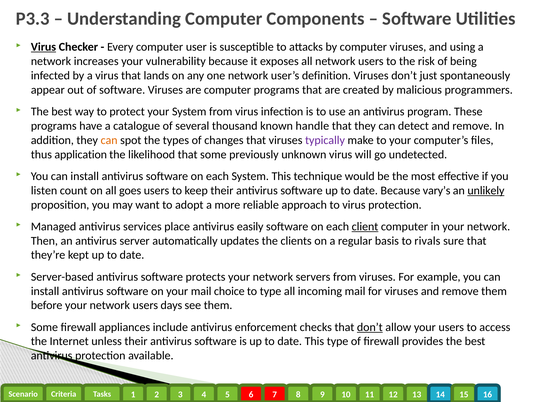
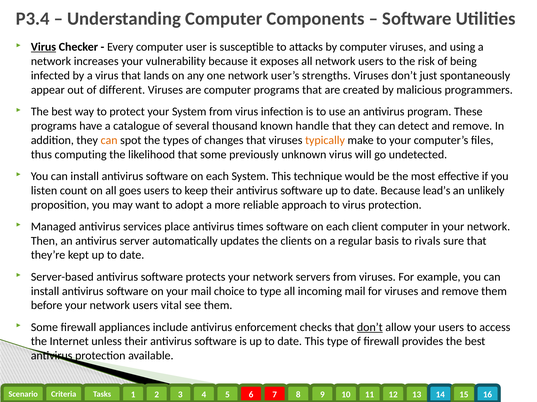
P3.3: P3.3 -> P3.4
definition: definition -> strengths
of software: software -> different
typically colour: purple -> orange
application: application -> computing
vary’s: vary’s -> lead’s
unlikely underline: present -> none
easily: easily -> times
client underline: present -> none
days: days -> vital
